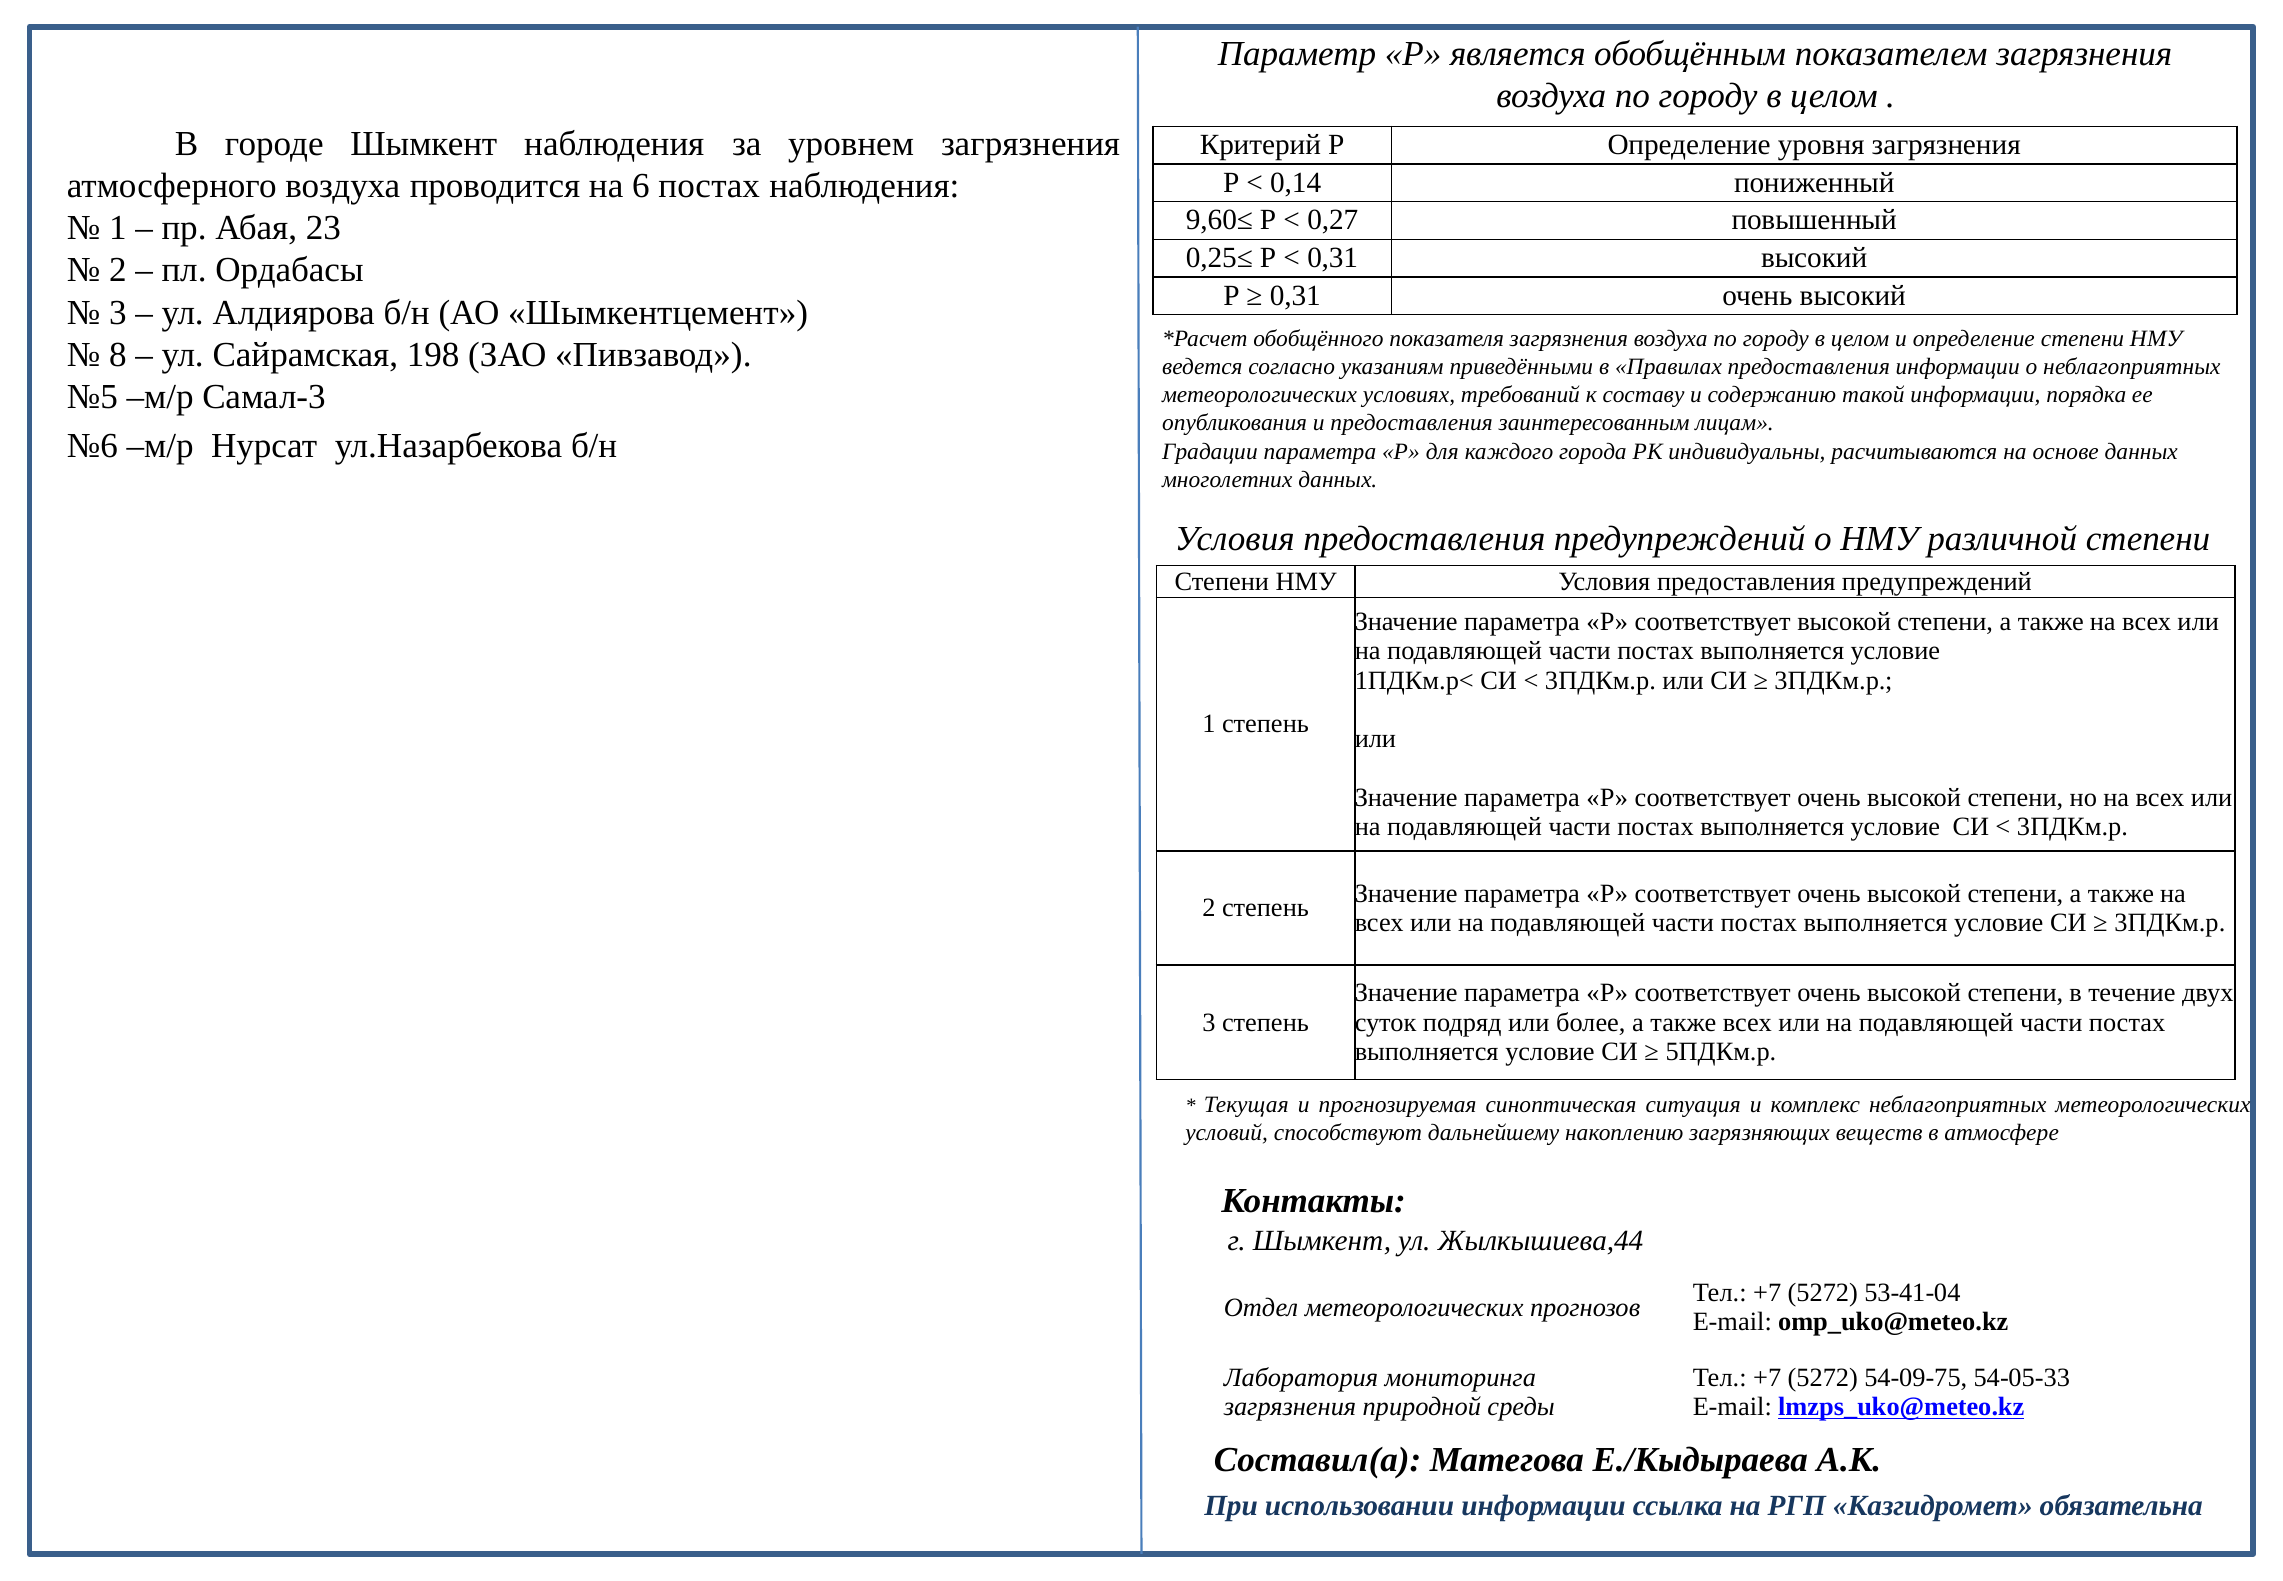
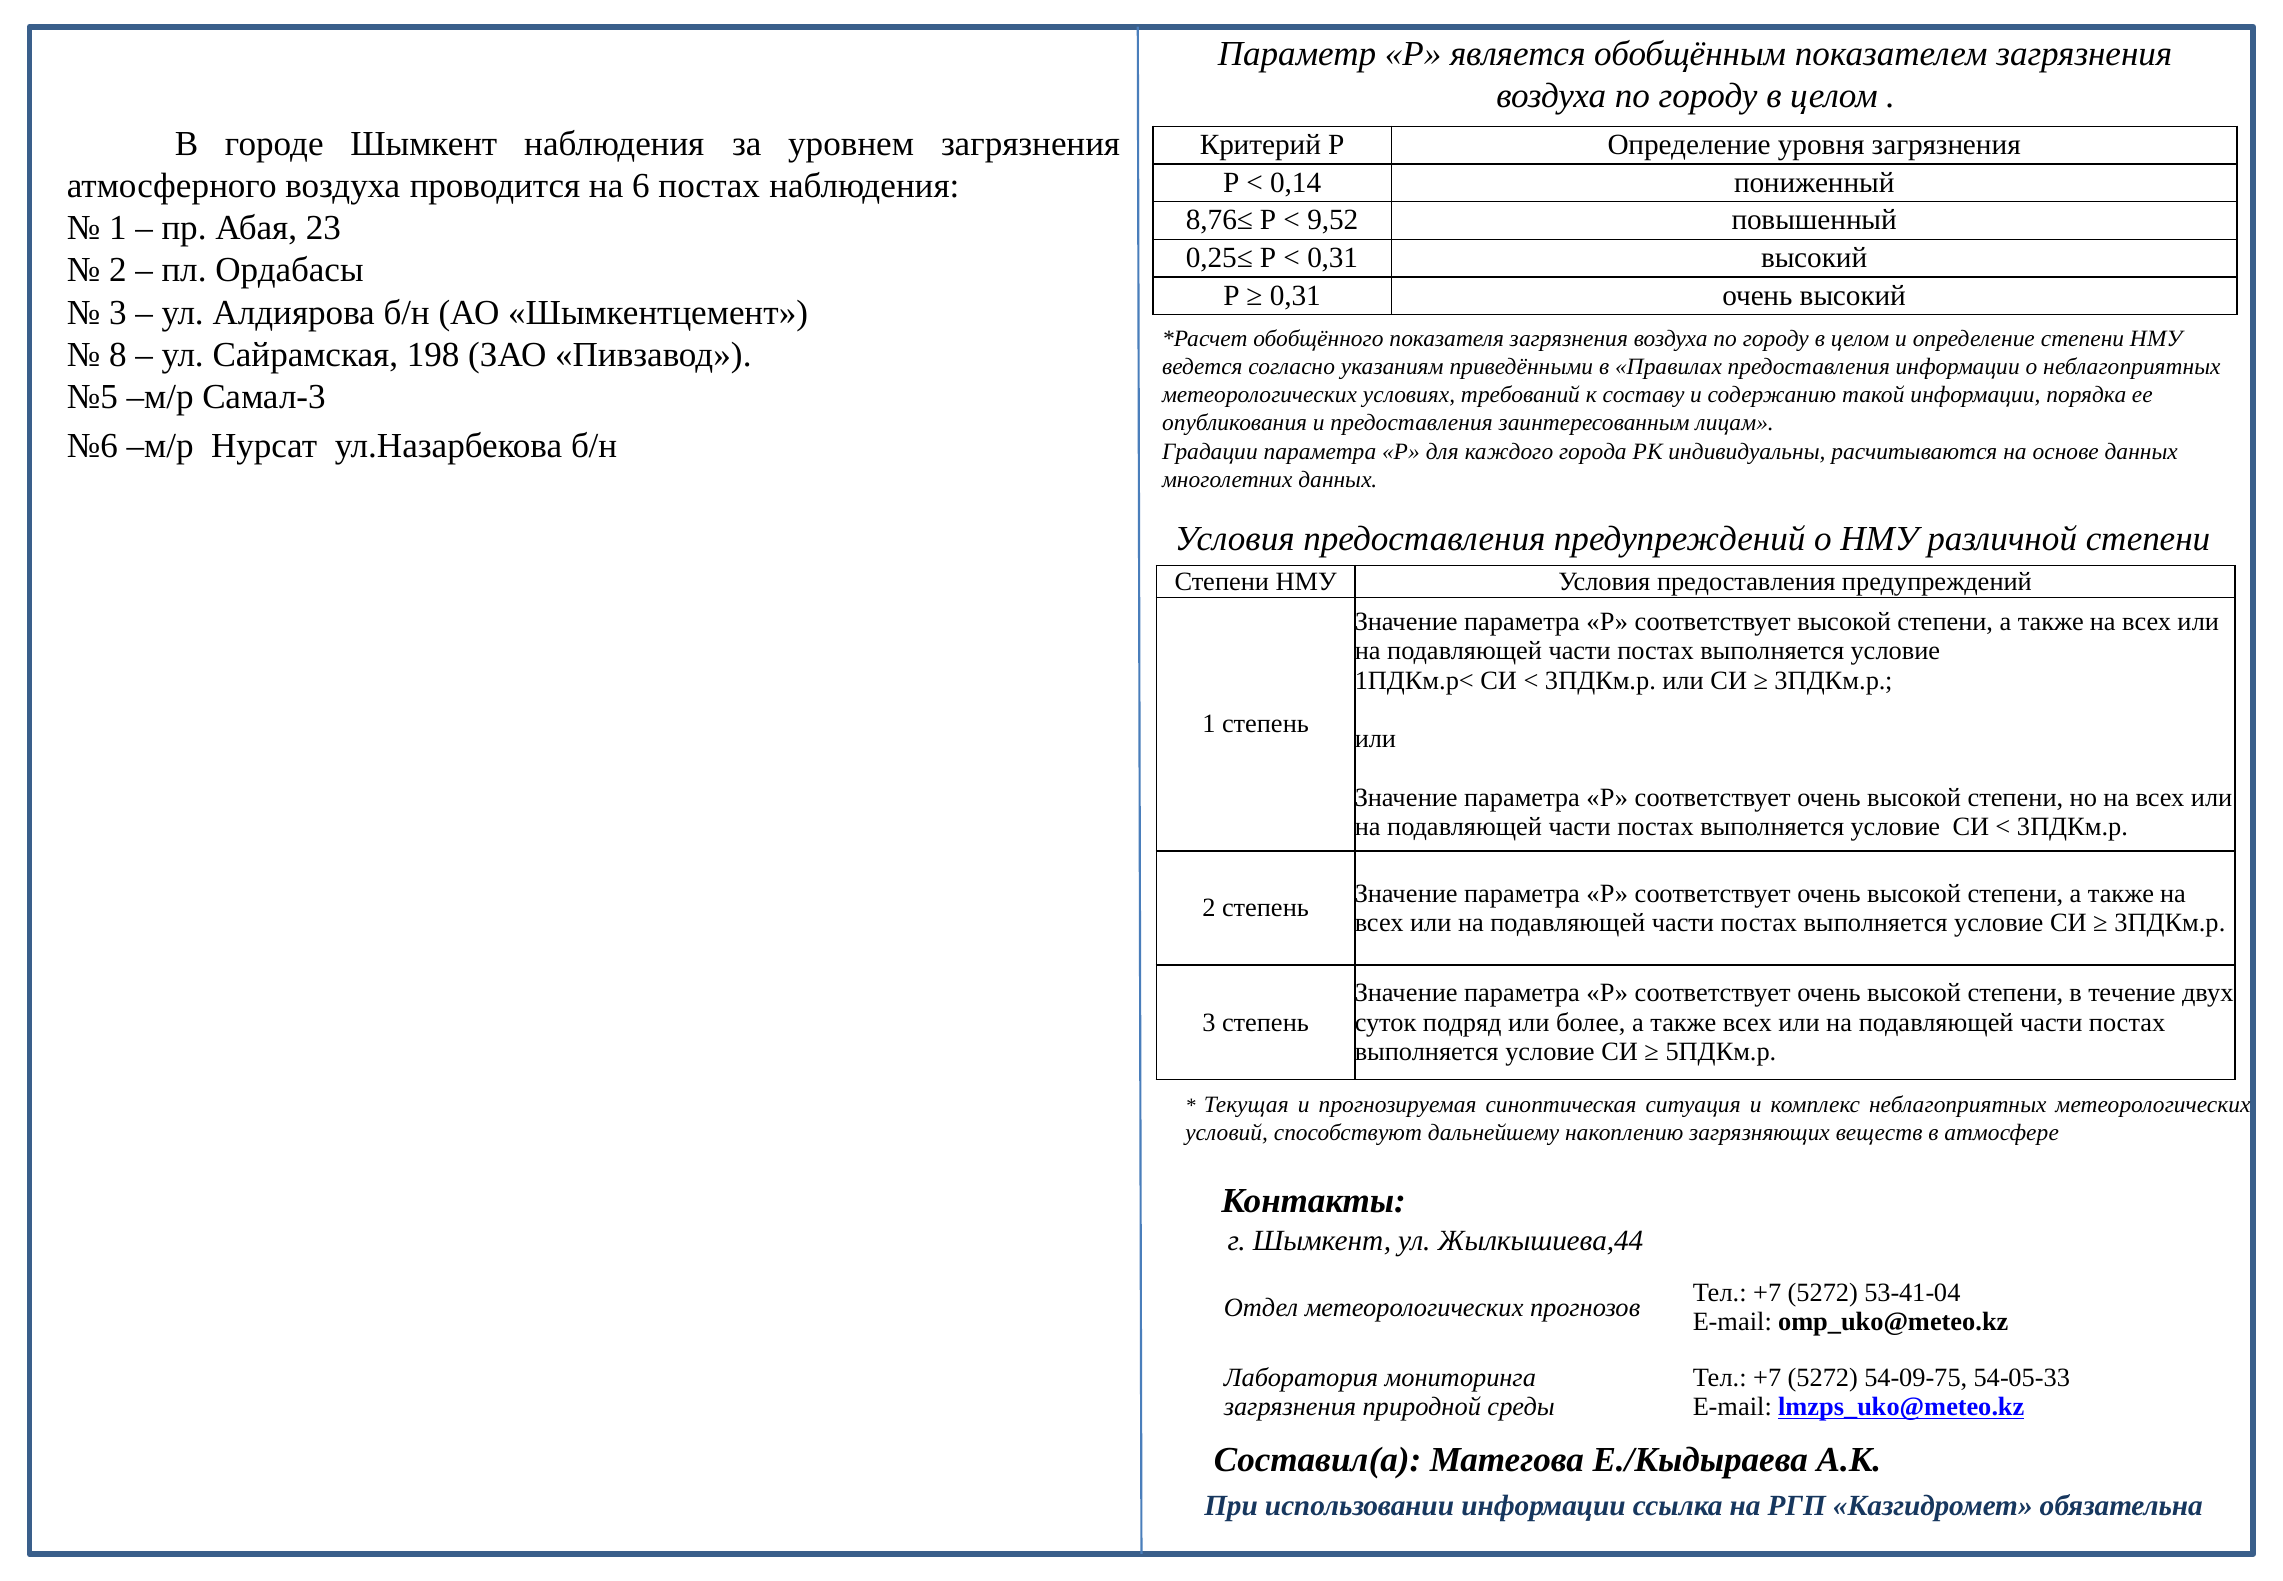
9,60≤: 9,60≤ -> 8,76≤
0,27: 0,27 -> 9,52
